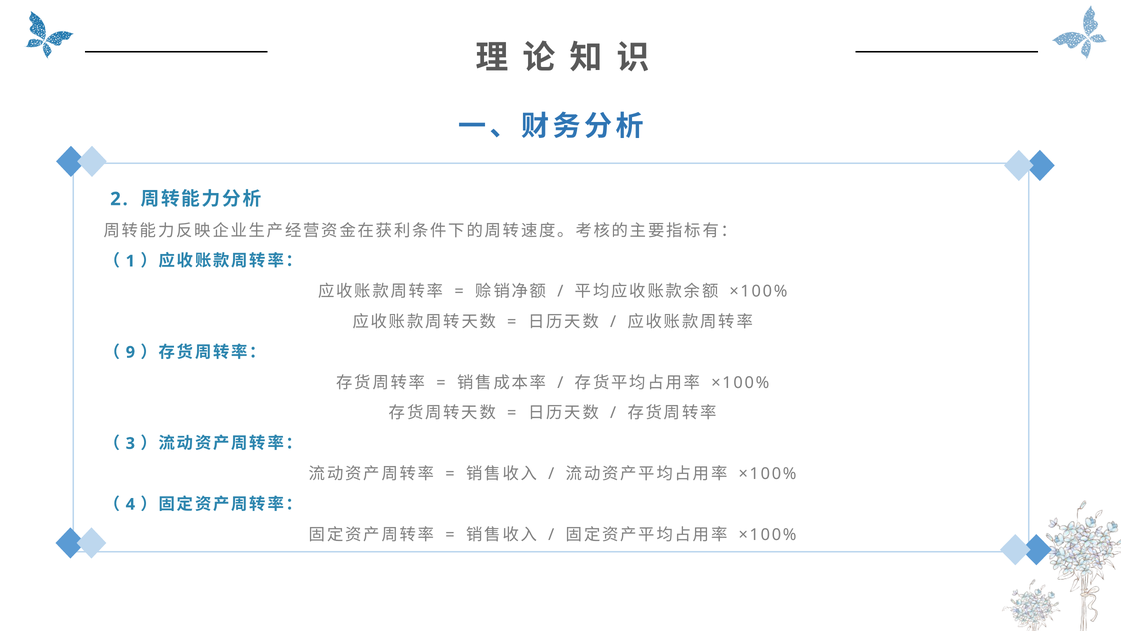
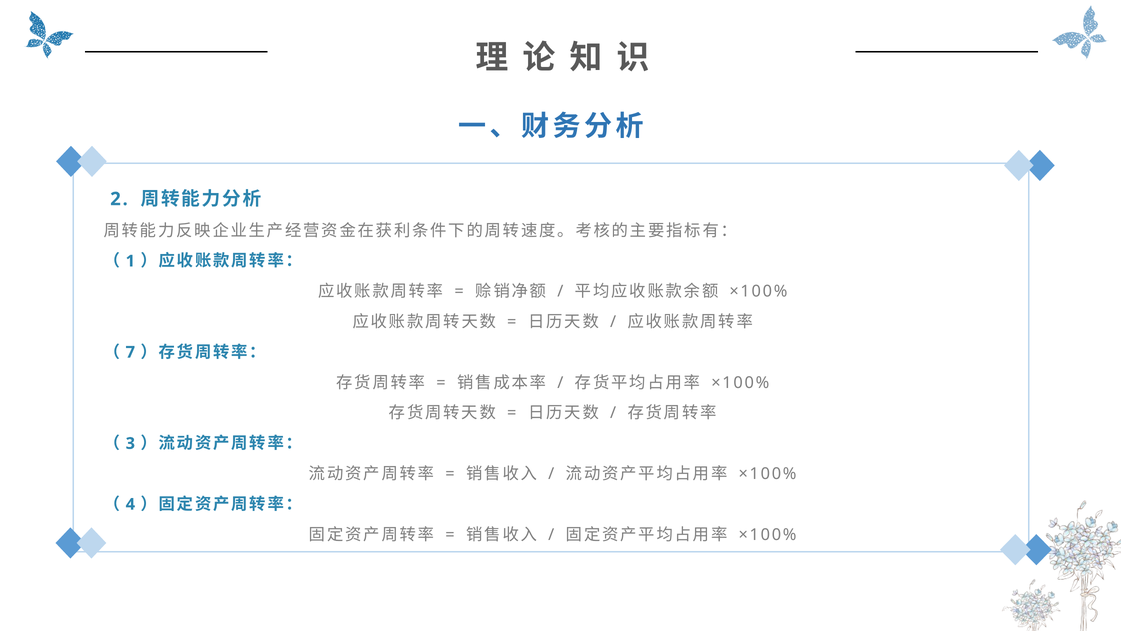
9: 9 -> 7
